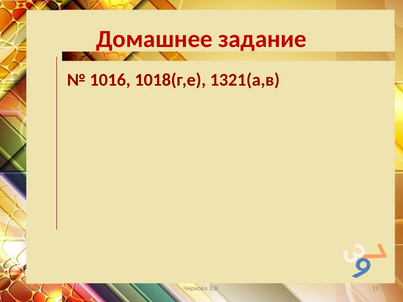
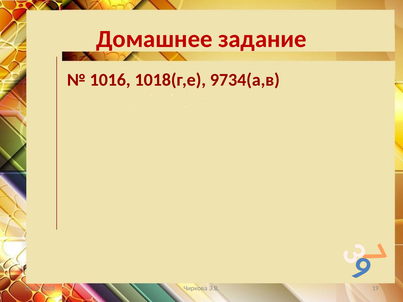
1321(а,в: 1321(а,в -> 9734(а,в
